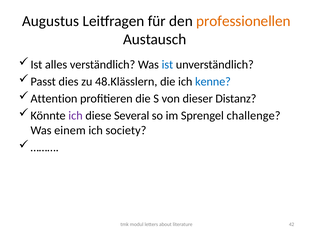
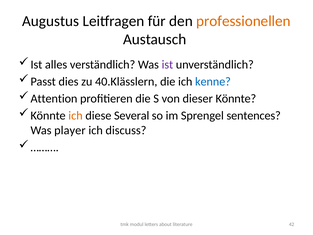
ist at (167, 64) colour: blue -> purple
48.Klässlern: 48.Klässlern -> 40.Klässlern
dieser Distanz: Distanz -> Könnte
ich at (76, 116) colour: purple -> orange
challenge: challenge -> sentences
einem: einem -> player
society: society -> discuss
